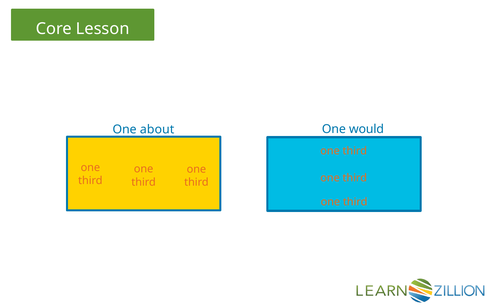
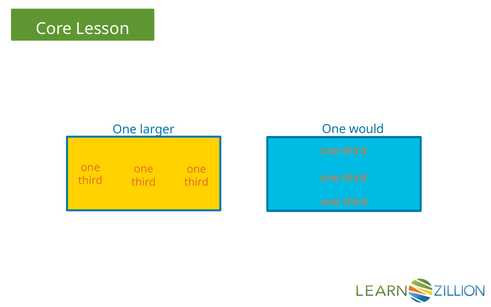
about: about -> larger
